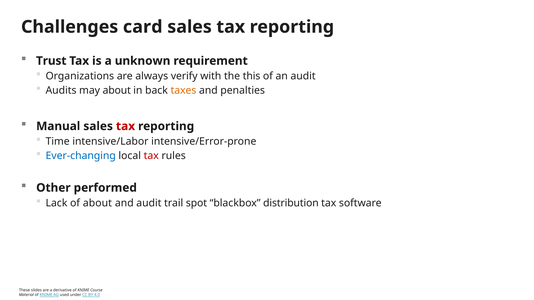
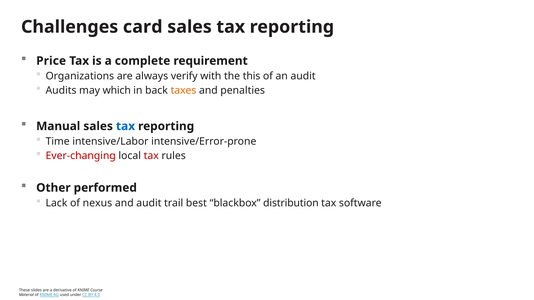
Trust: Trust -> Price
unknown: unknown -> complete
may about: about -> which
tax at (126, 126) colour: red -> blue
Ever-changing colour: blue -> red
of about: about -> nexus
spot: spot -> best
